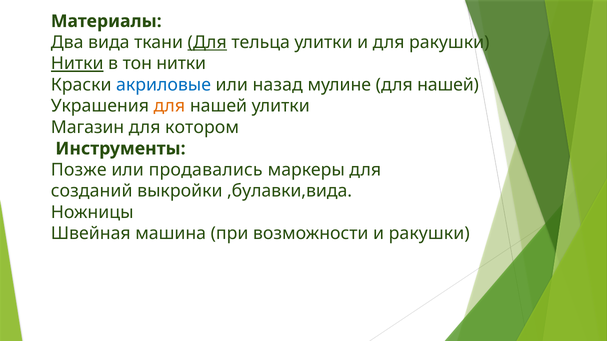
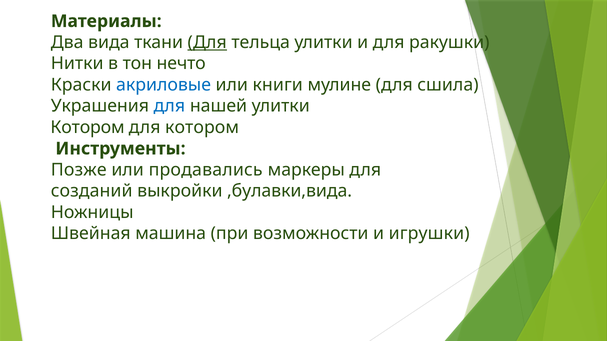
Нитки at (77, 64) underline: present -> none
тон нитки: нитки -> нечто
назад: назад -> книги
мулине для нашей: нашей -> сшила
для at (169, 106) colour: orange -> blue
Магазин at (88, 127): Магазин -> Котором
и ракушки: ракушки -> игрушки
